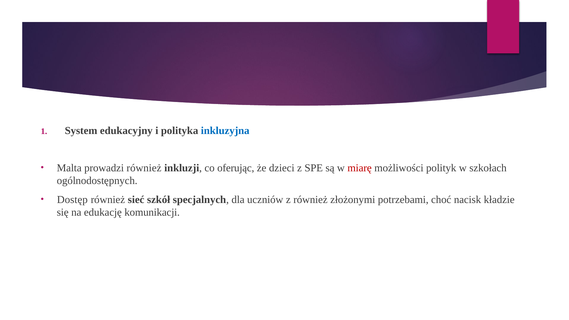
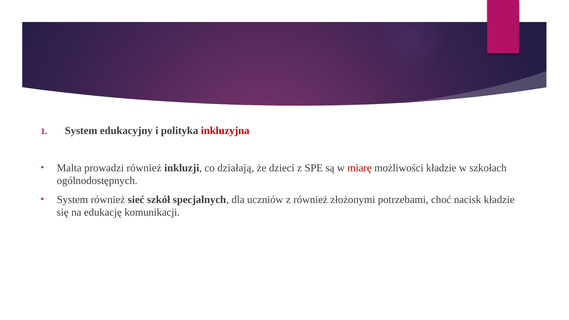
inkluzyjna colour: blue -> red
oferując: oferując -> działają
możliwości polityk: polityk -> kładzie
Dostęp at (72, 200): Dostęp -> System
